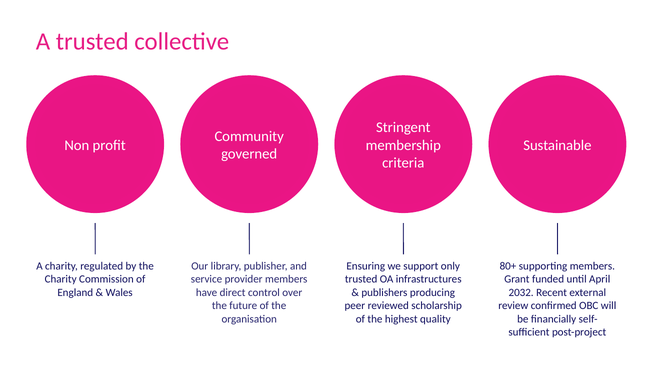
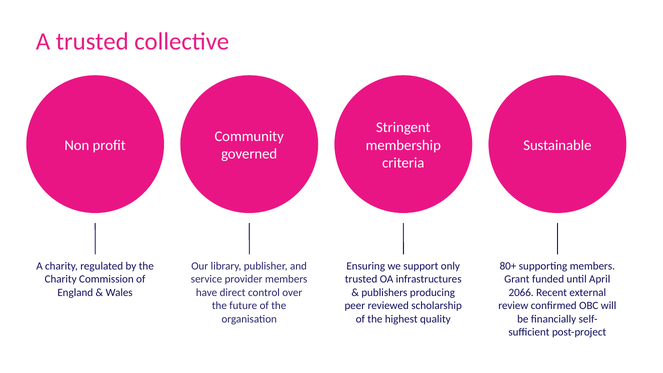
2032: 2032 -> 2066
